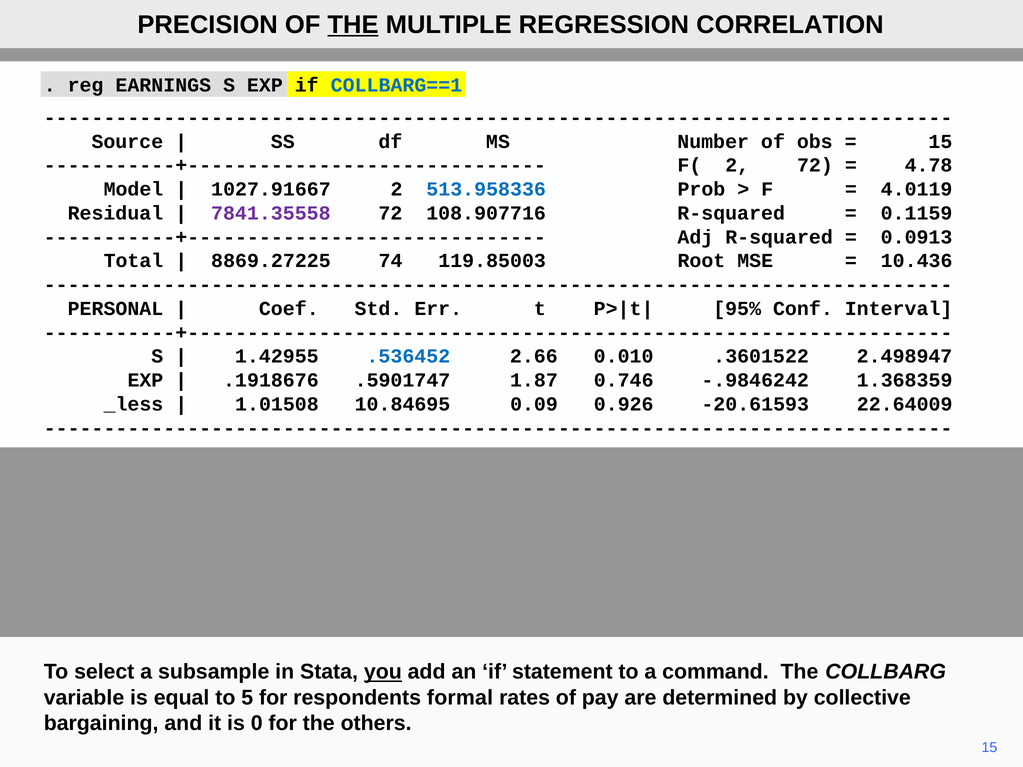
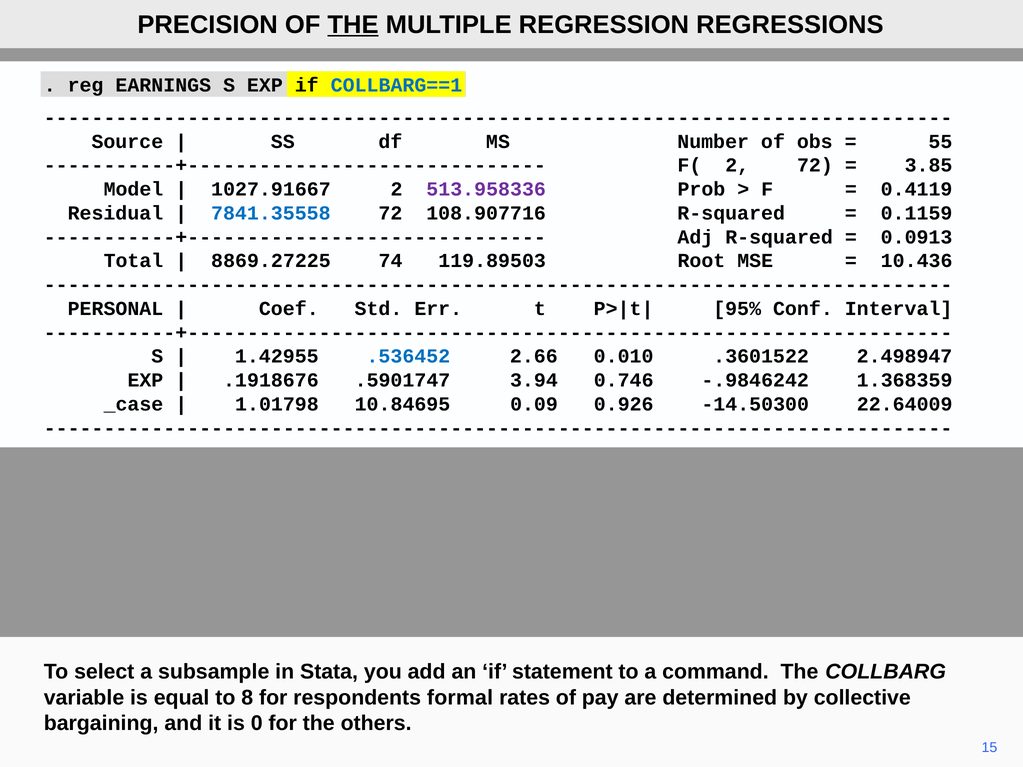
CORRELATION: CORRELATION -> REGRESSIONS
15 at (940, 142): 15 -> 55
4.78: 4.78 -> 3.85
513.958336 colour: blue -> purple
4.0119: 4.0119 -> 0.4119
7841.35558 colour: purple -> blue
119.85003: 119.85003 -> 119.89503
1.87: 1.87 -> 3.94
_less: _less -> _case
1.01508: 1.01508 -> 1.01798
-20.61593: -20.61593 -> -14.50300
you underline: present -> none
5: 5 -> 8
